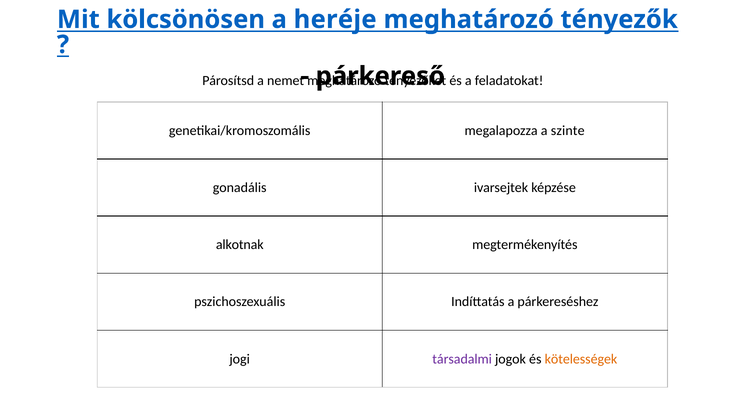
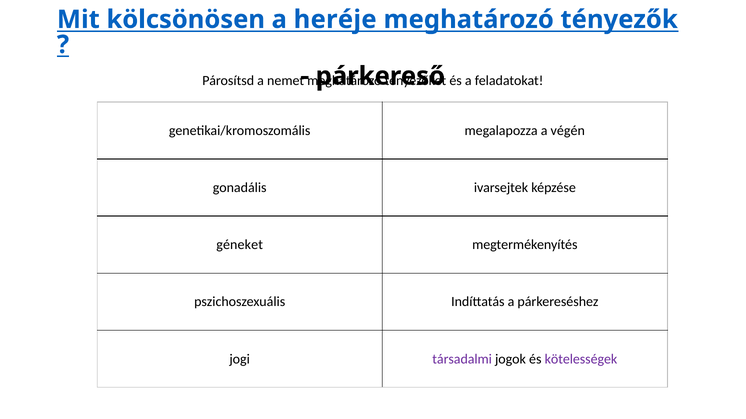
szinte: szinte -> végén
alkotnak: alkotnak -> géneket
kötelességek colour: orange -> purple
